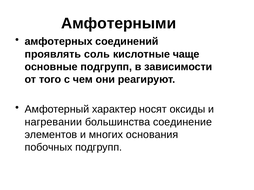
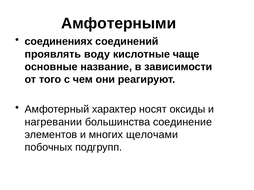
амфотерных: амфотерных -> соединениях
соль: соль -> воду
основные подгрупп: подгрупп -> название
основания: основания -> щелочами
